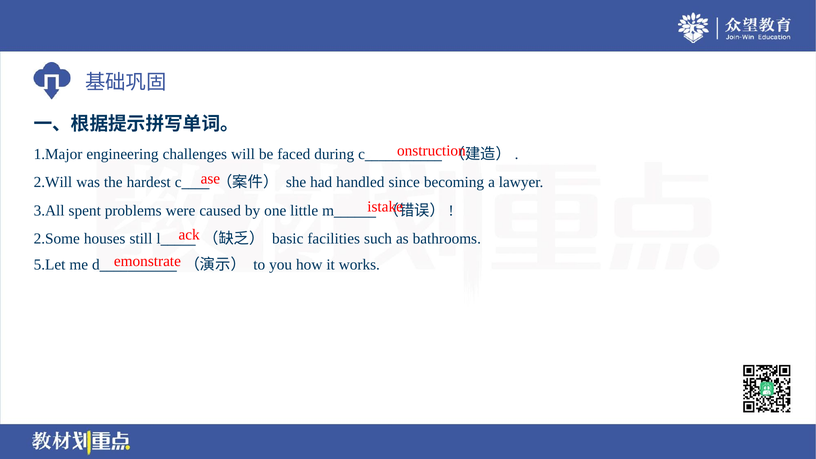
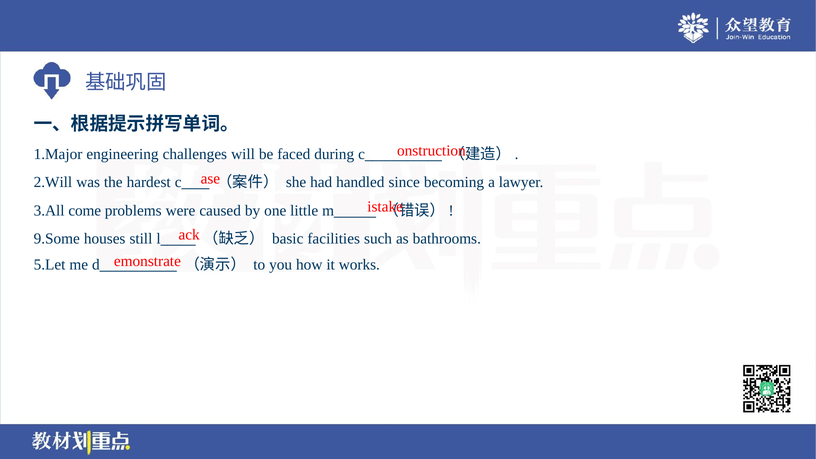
spent: spent -> come
2.Some: 2.Some -> 9.Some
